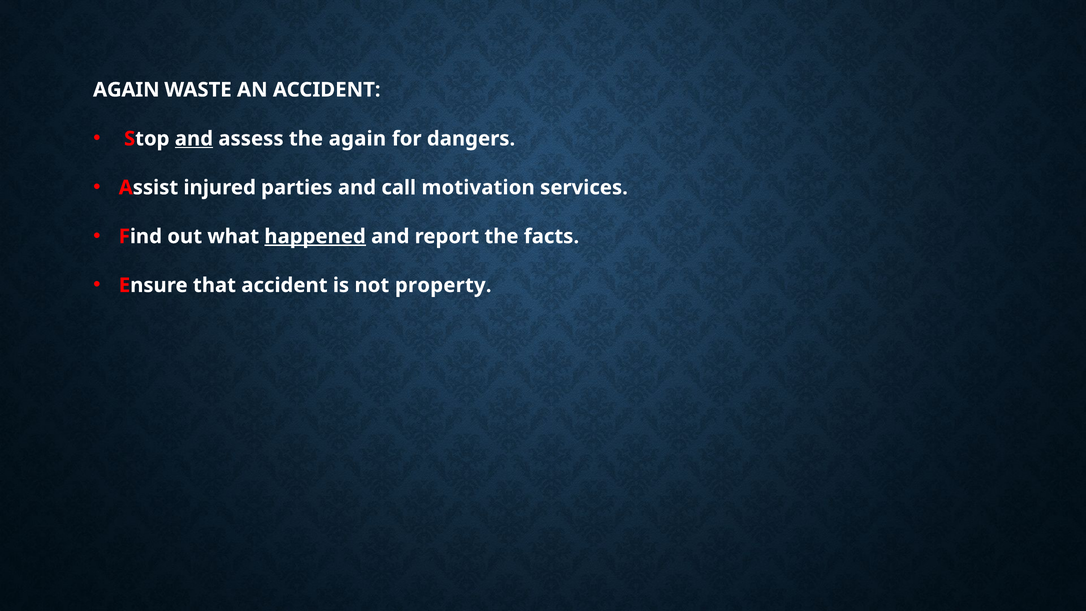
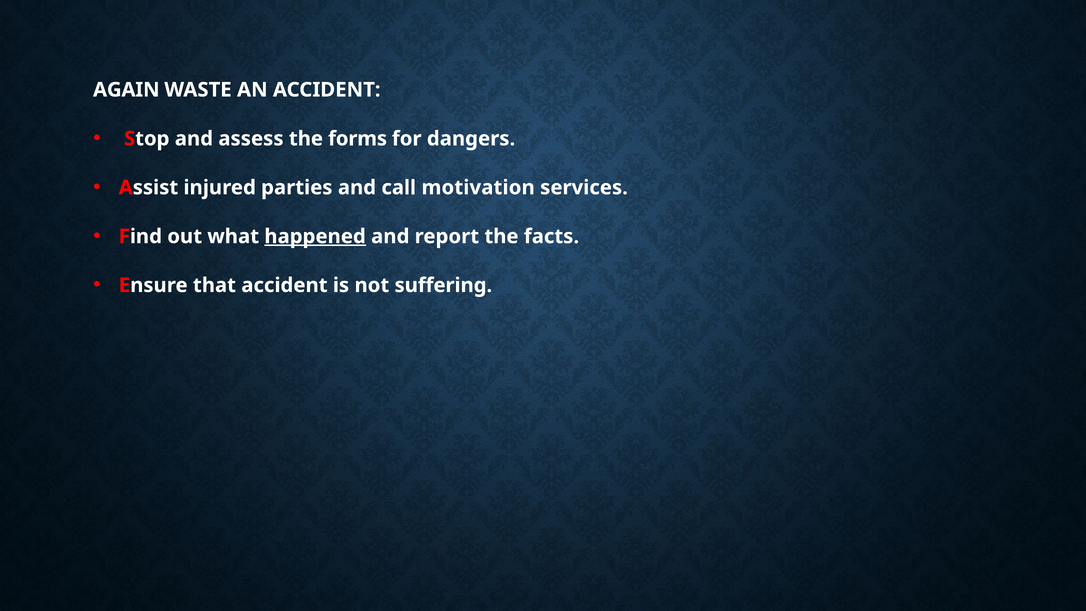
and at (194, 139) underline: present -> none
the again: again -> forms
property: property -> suffering
